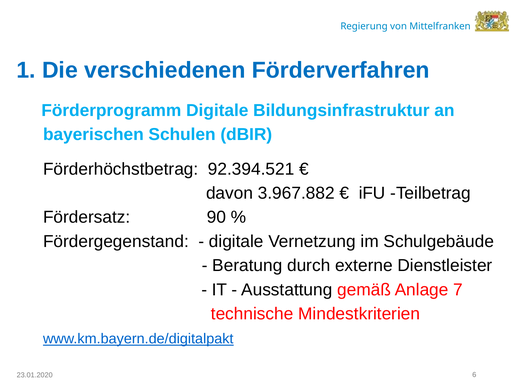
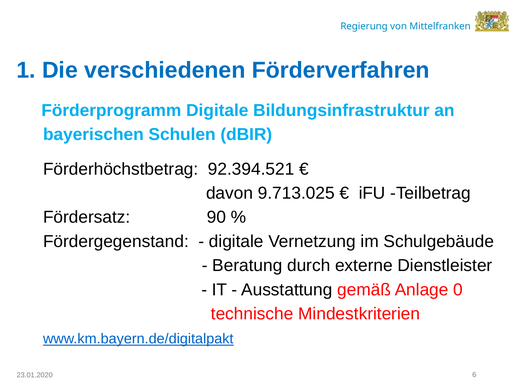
3.967.882: 3.967.882 -> 9.713.025
7: 7 -> 0
